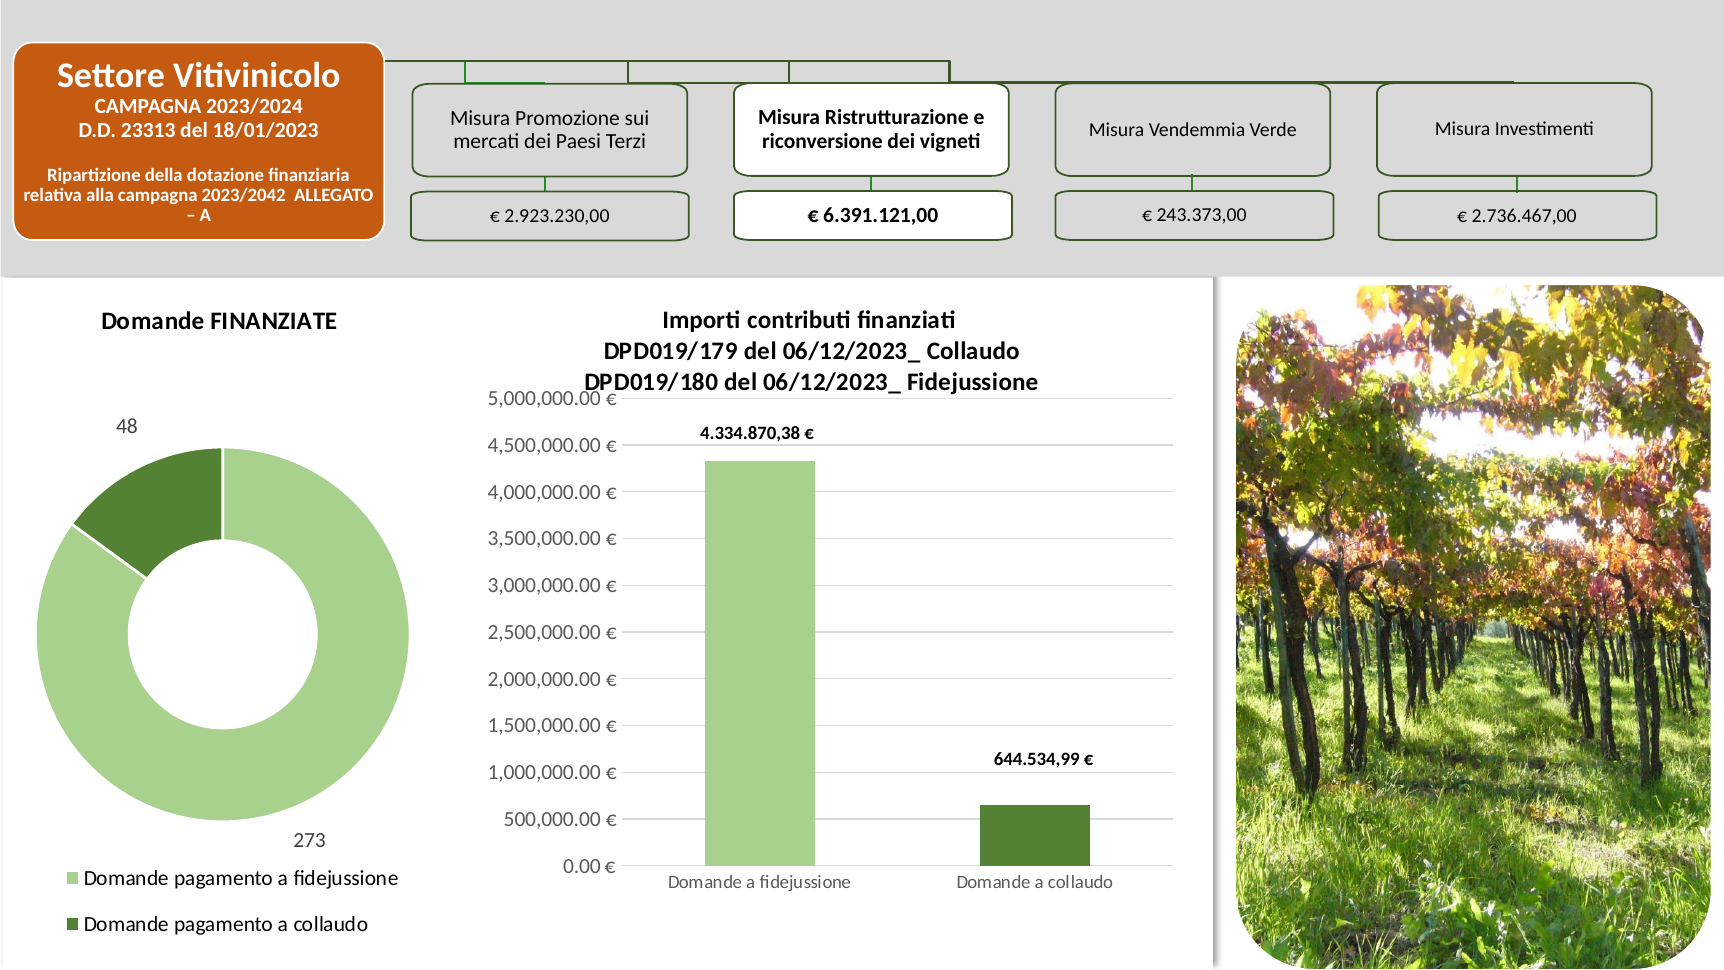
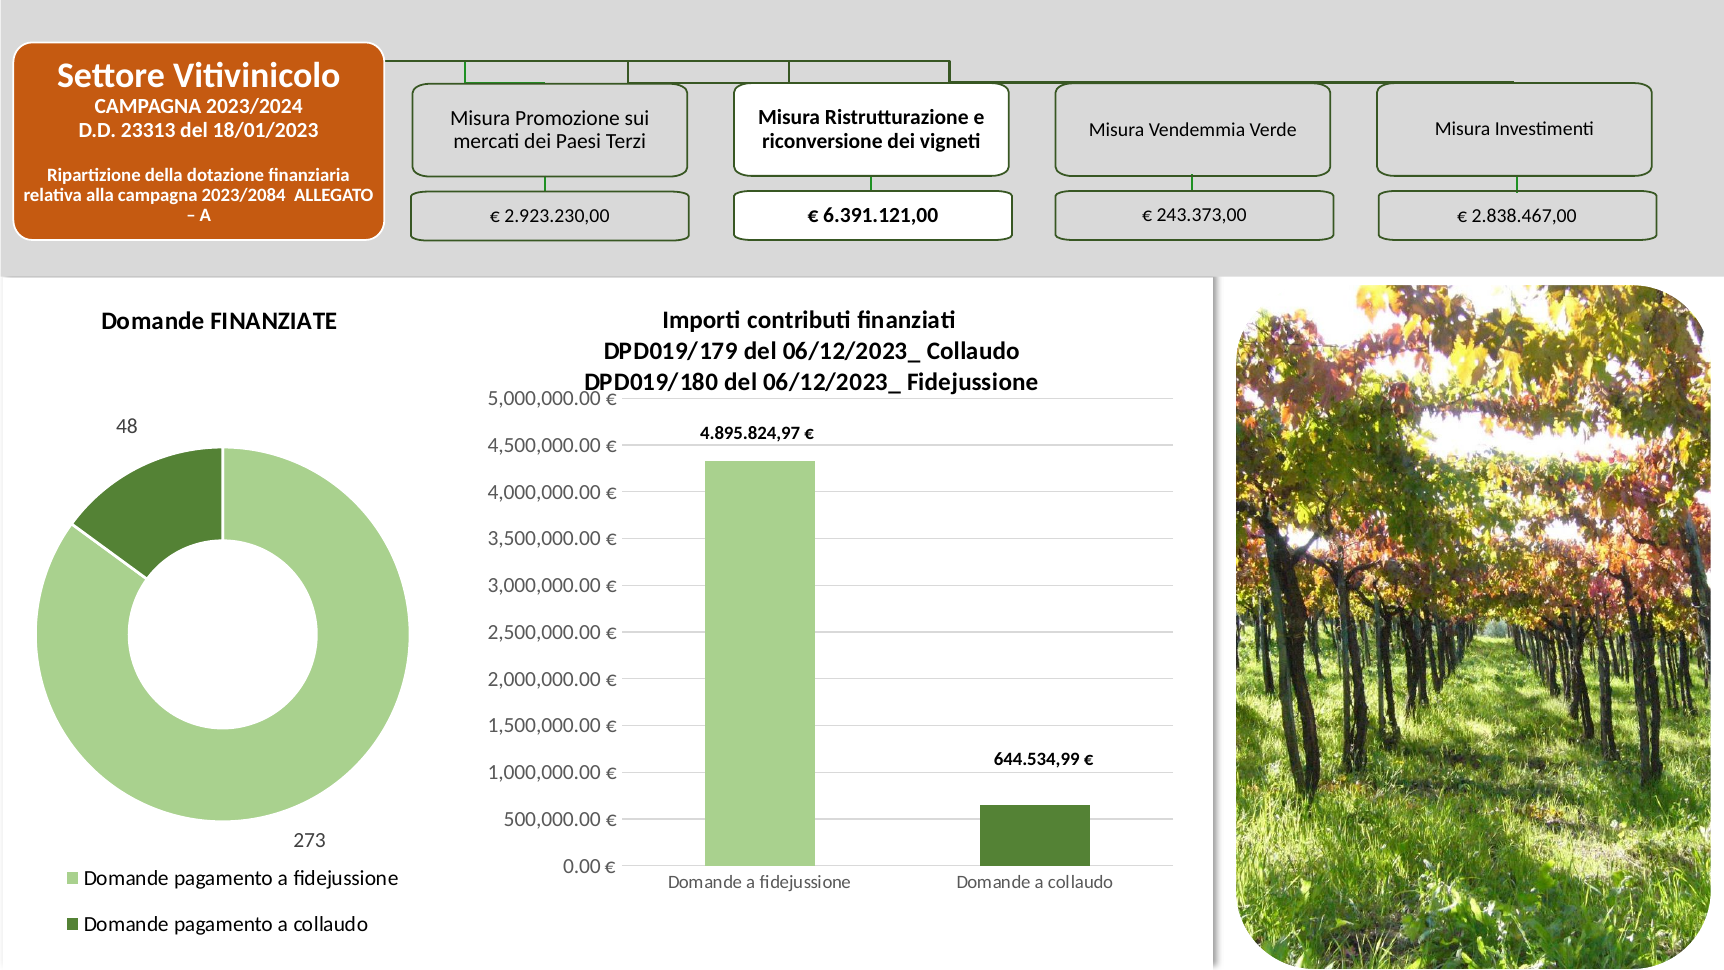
2023/2042: 2023/2042 -> 2023/2084
2.736.467,00: 2.736.467,00 -> 2.838.467,00
4.334.870,38: 4.334.870,38 -> 4.895.824,97
